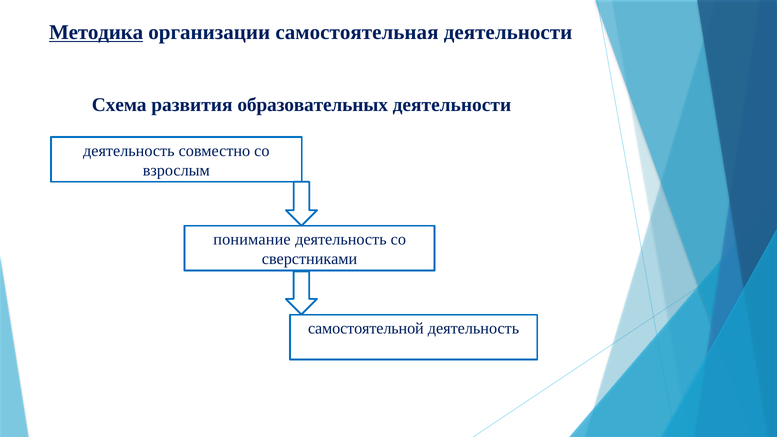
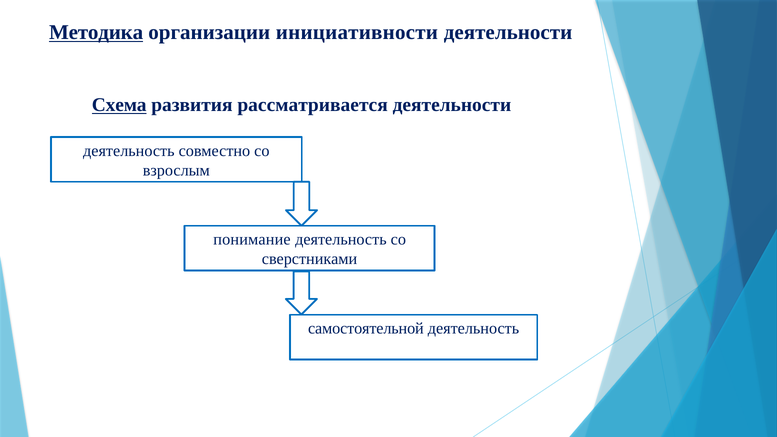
самостоятельная: самостоятельная -> инициативности
Схема underline: none -> present
образовательных: образовательных -> рассматривается
